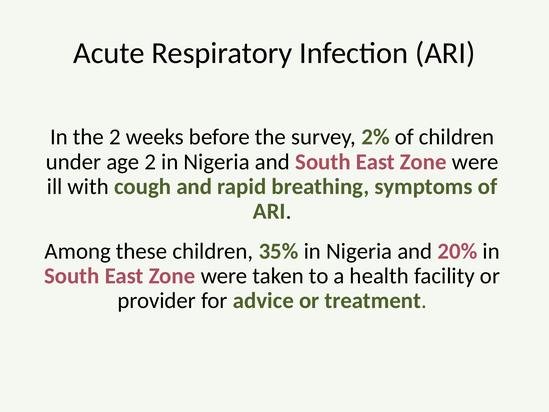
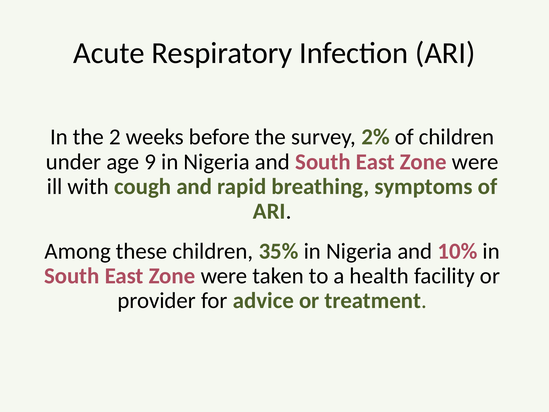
age 2: 2 -> 9
20%: 20% -> 10%
